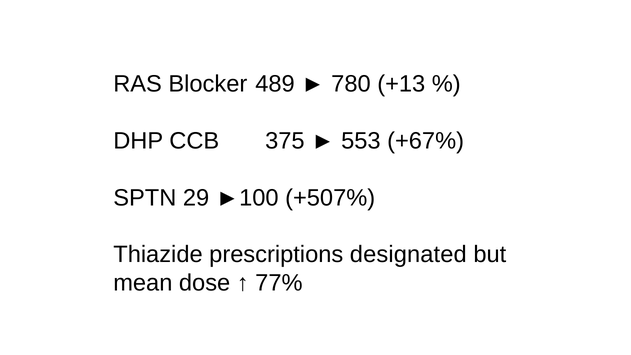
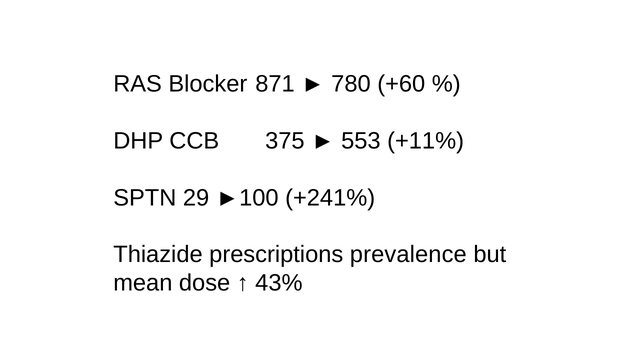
489: 489 -> 871
+13: +13 -> +60
+67%: +67% -> +11%
+507%: +507% -> +241%
designated: designated -> prevalence
77%: 77% -> 43%
